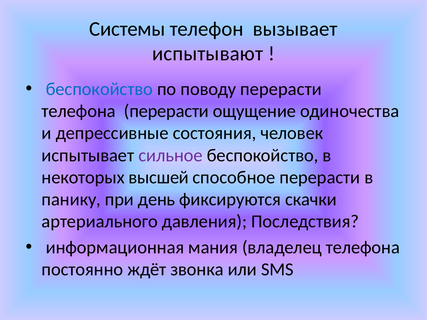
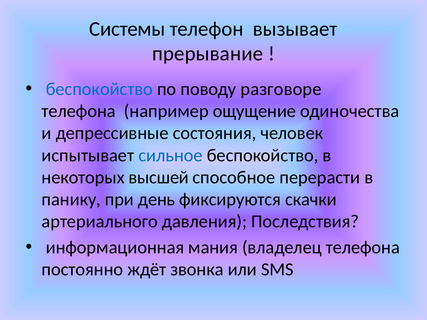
испытывают: испытывают -> прерывание
поводу перерасти: перерасти -> разговоре
телефона перерасти: перерасти -> например
сильное colour: purple -> blue
